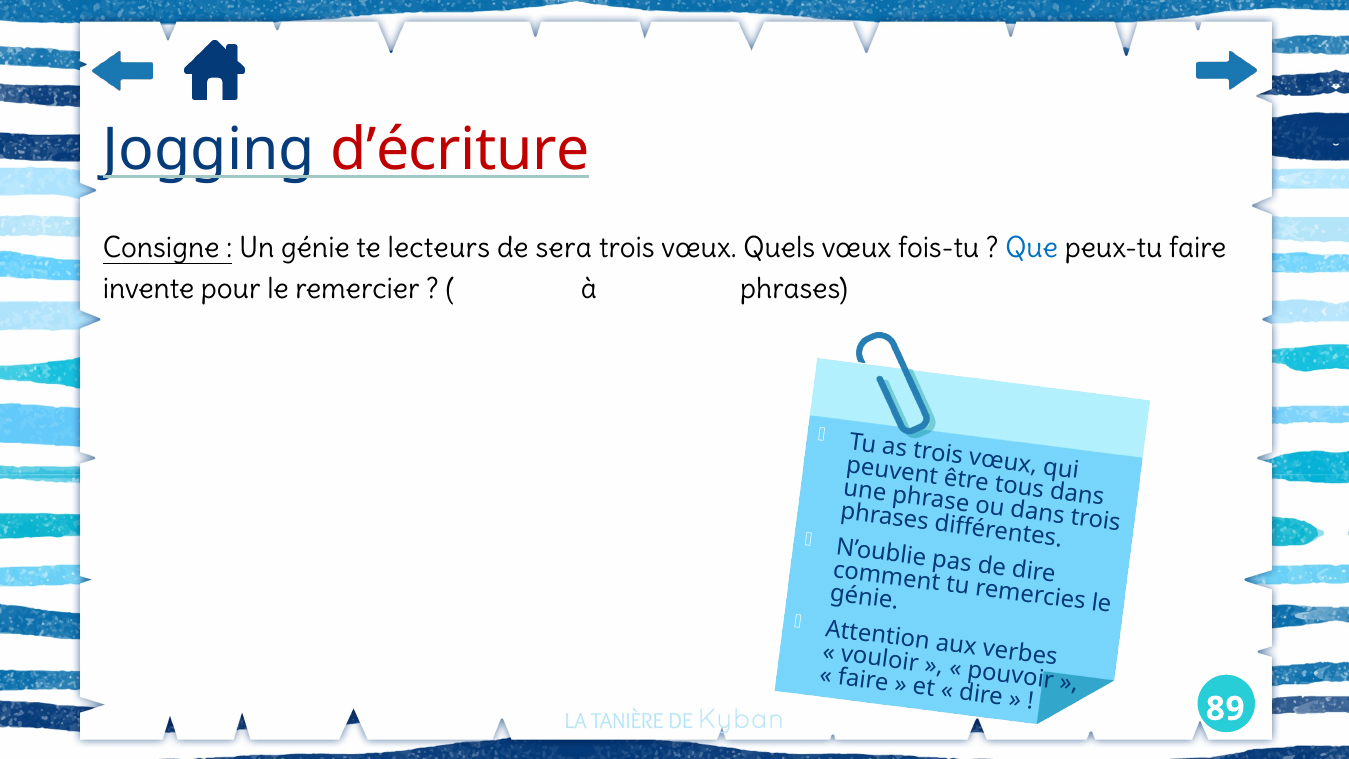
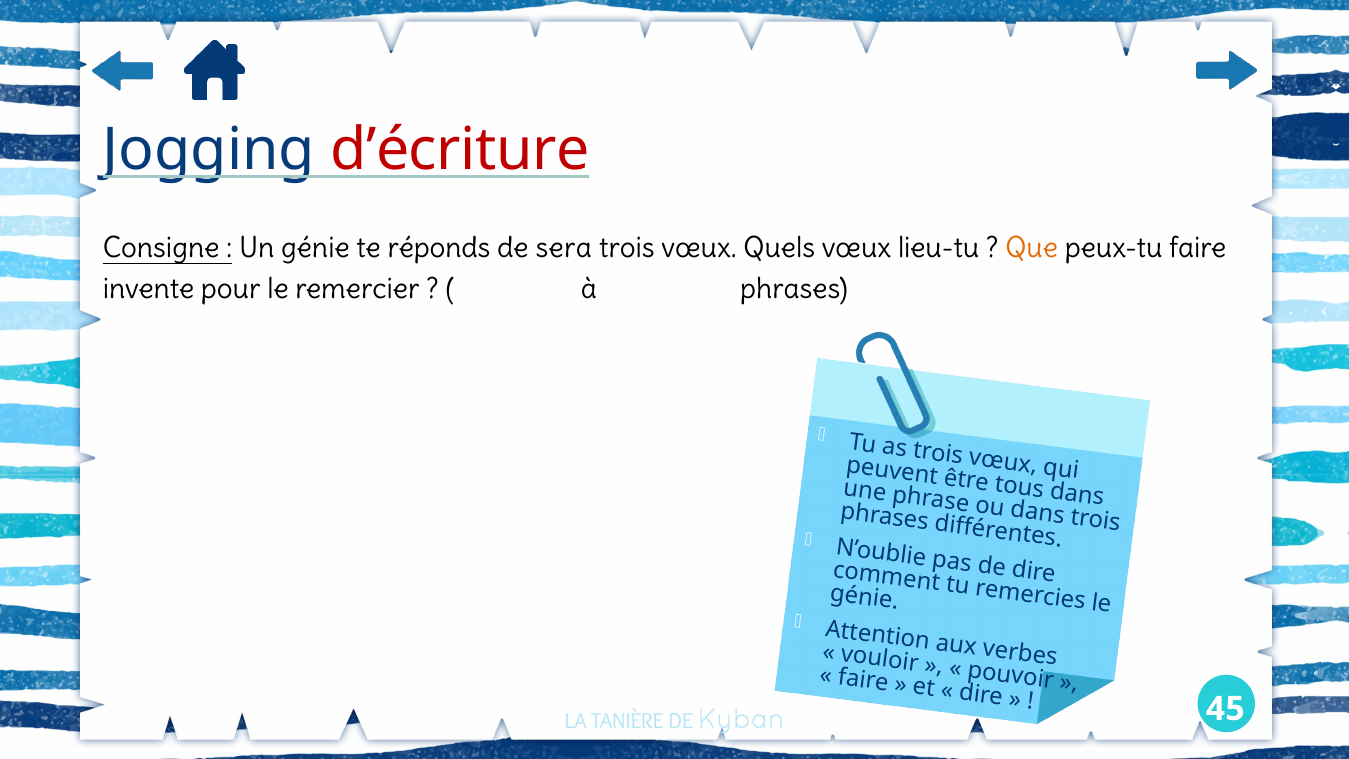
lecteurs: lecteurs -> réponds
fois-tu: fois-tu -> lieu-tu
Que colour: blue -> orange
89: 89 -> 45
